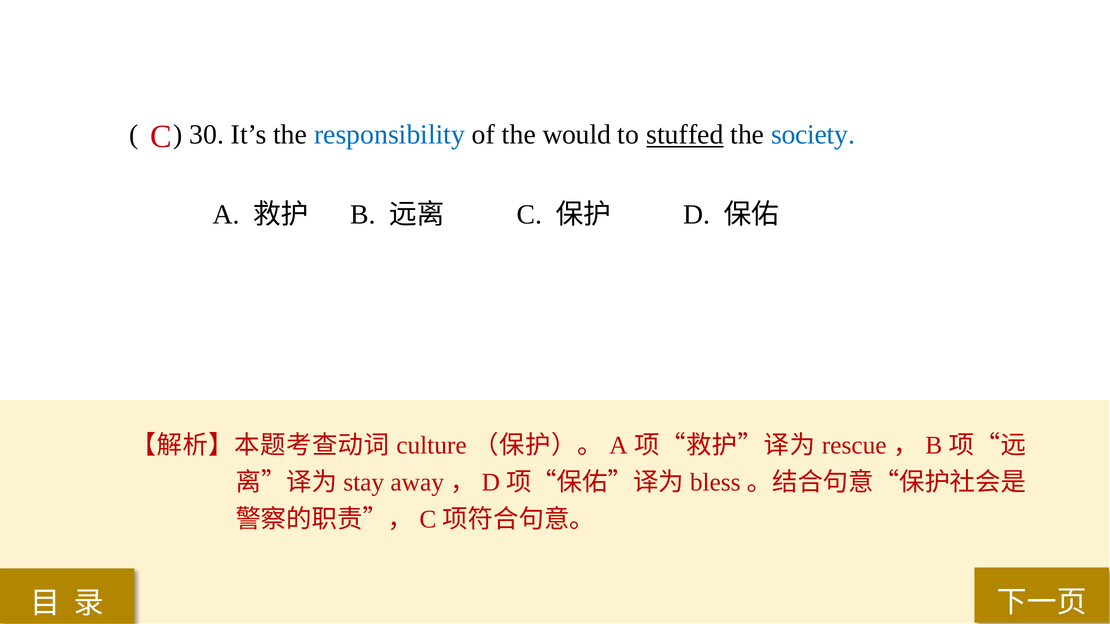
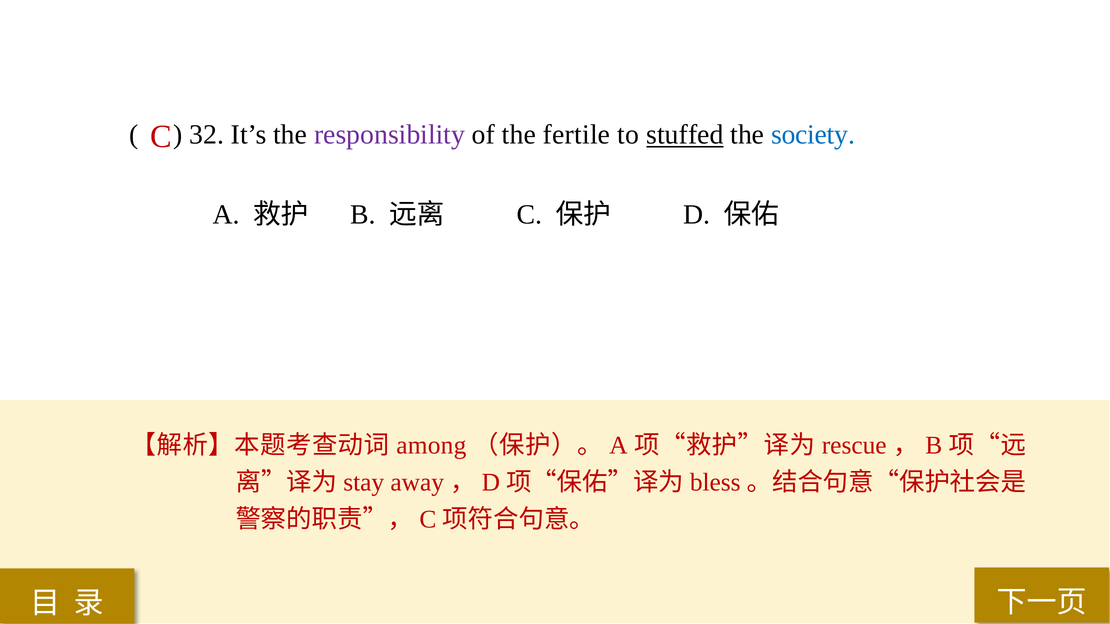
30: 30 -> 32
responsibility colour: blue -> purple
would: would -> fertile
culture: culture -> among
